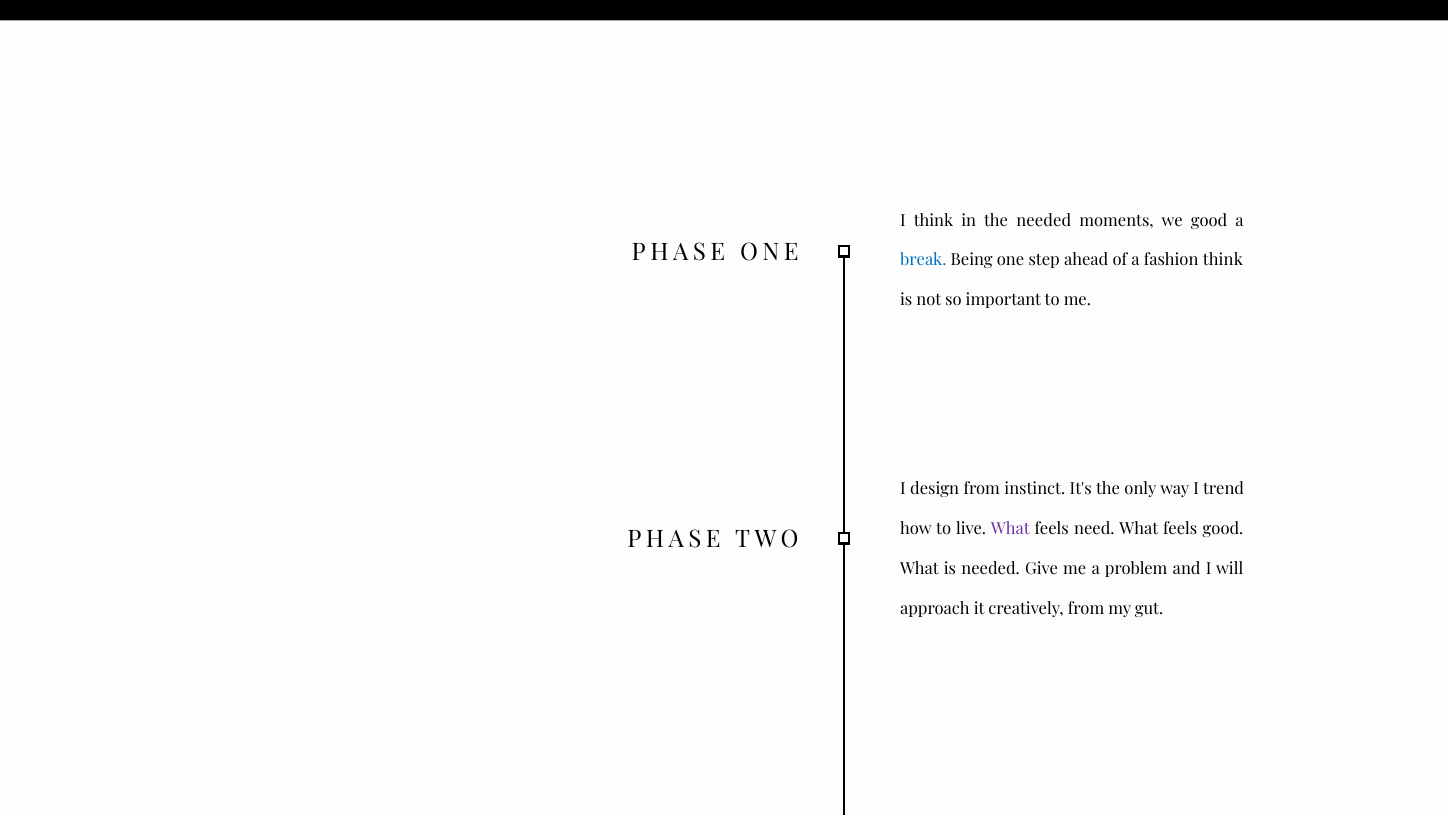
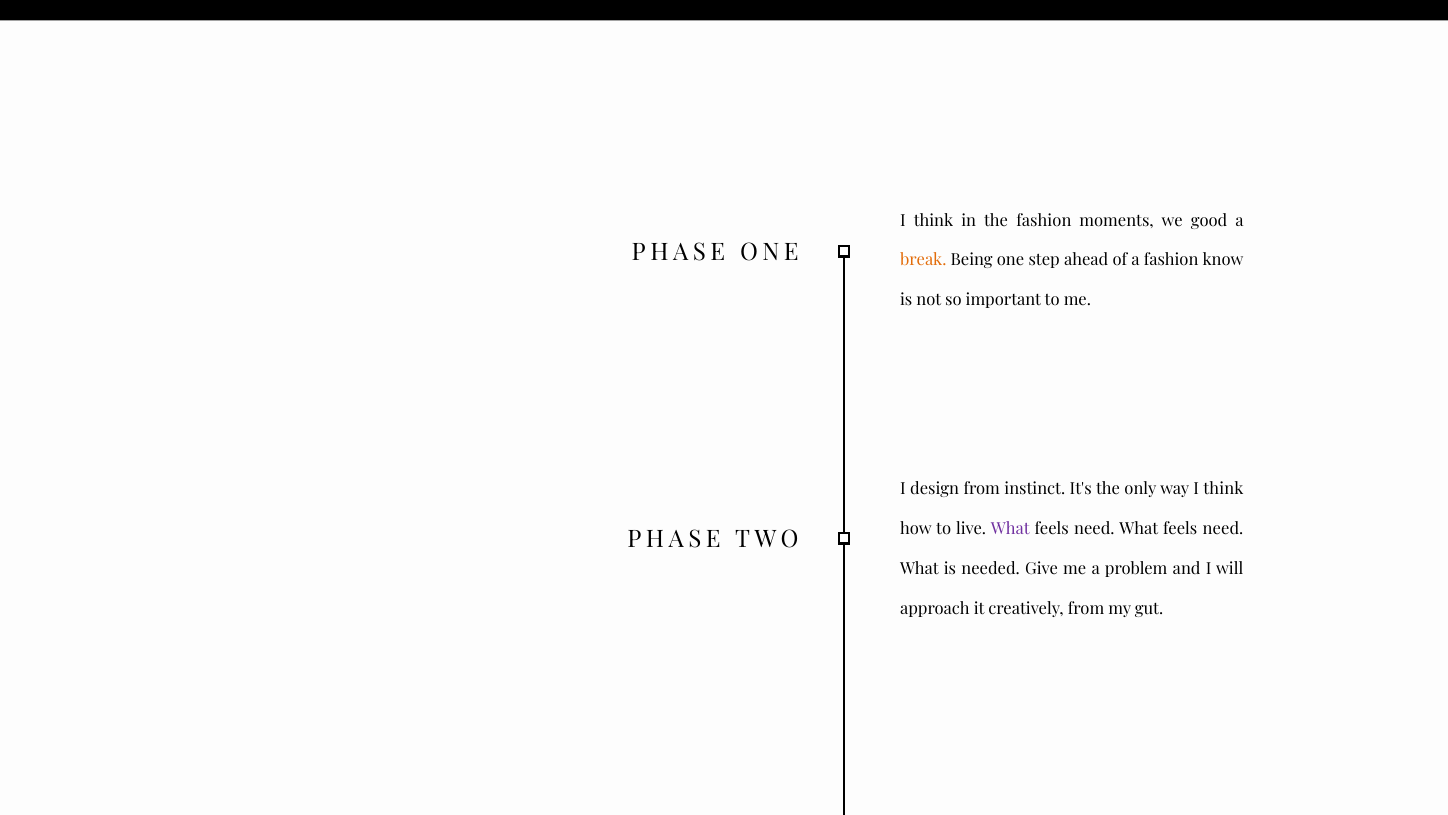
the needed: needed -> fashion
break colour: blue -> orange
fashion think: think -> know
way I trend: trend -> think
good at (1223, 529): good -> need
